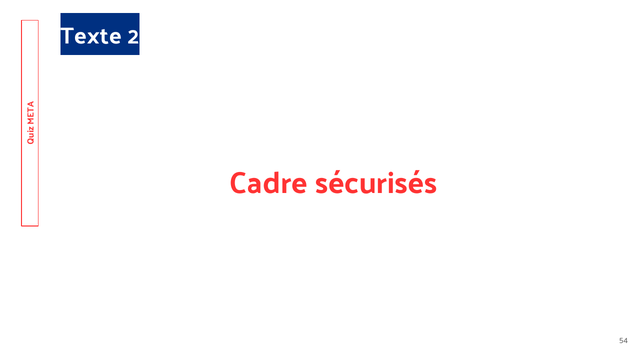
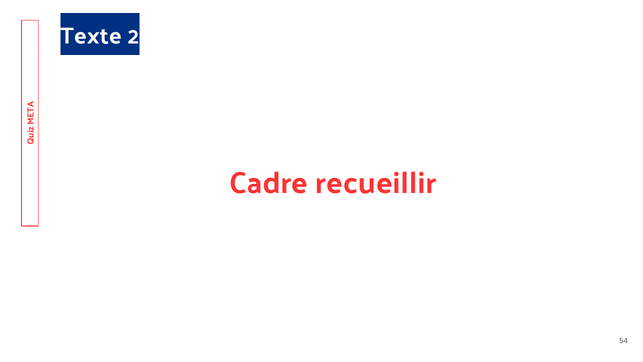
sécurisés: sécurisés -> recueillir
